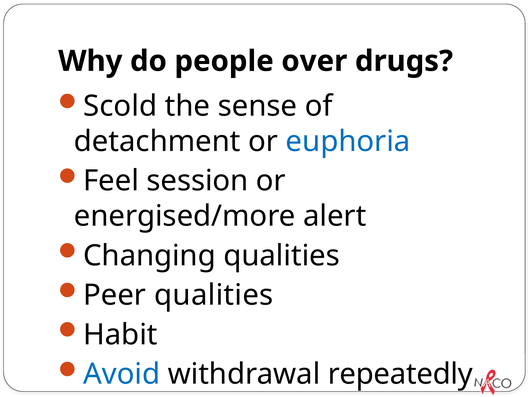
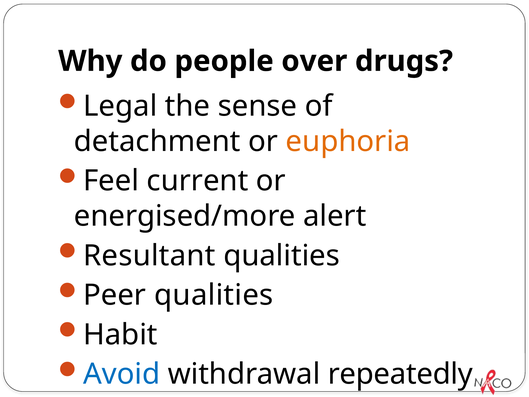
Scold: Scold -> Legal
euphoria colour: blue -> orange
session: session -> current
Changing: Changing -> Resultant
